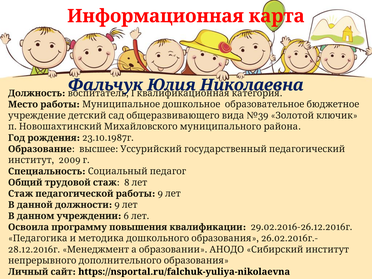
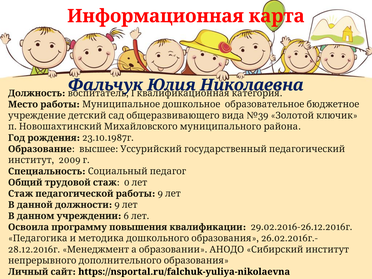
8: 8 -> 0
